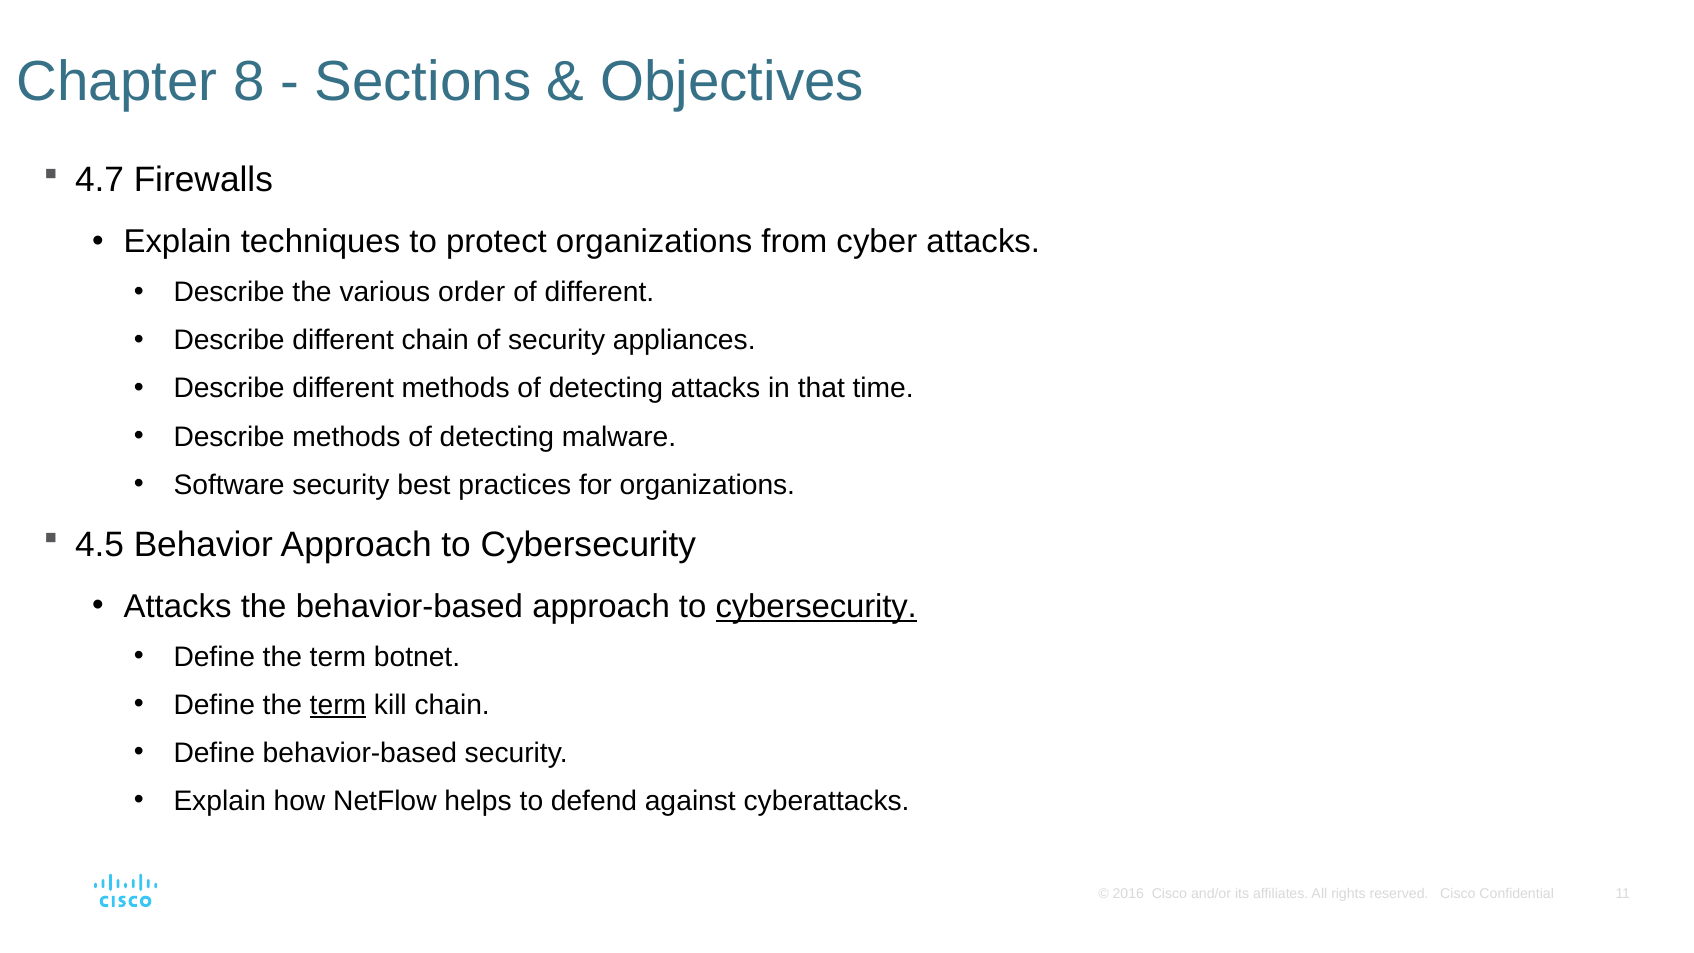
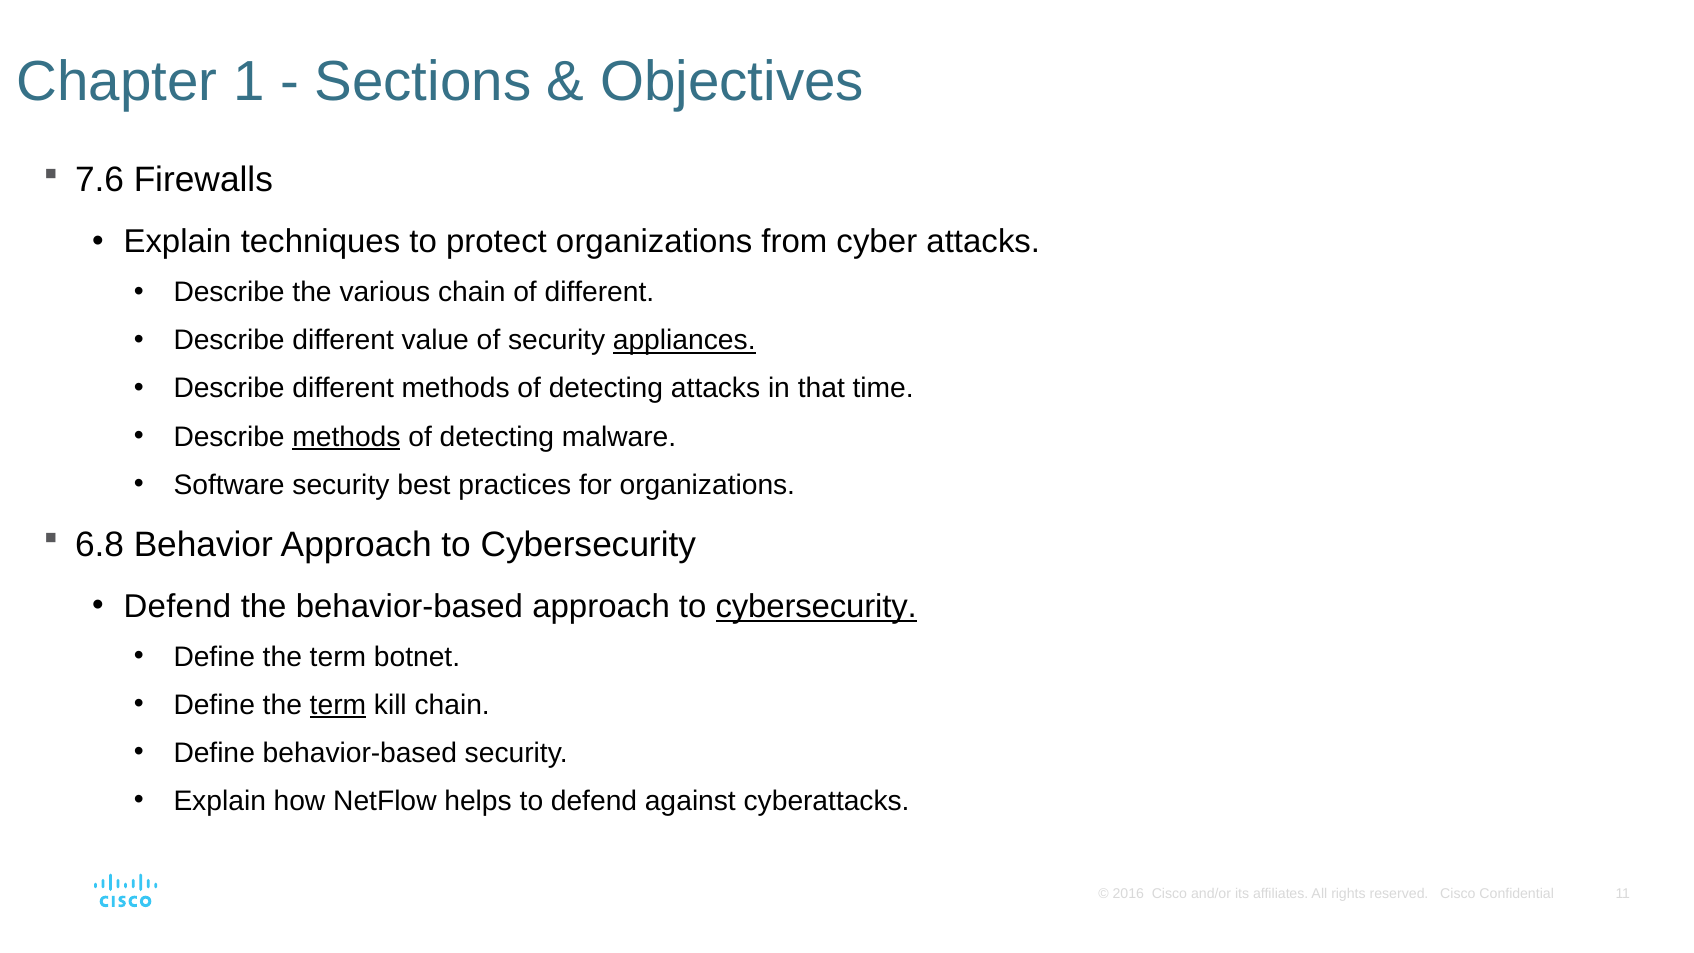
8: 8 -> 1
4.7: 4.7 -> 7.6
various order: order -> chain
different chain: chain -> value
appliances underline: none -> present
methods at (346, 437) underline: none -> present
4.5: 4.5 -> 6.8
Attacks at (178, 607): Attacks -> Defend
